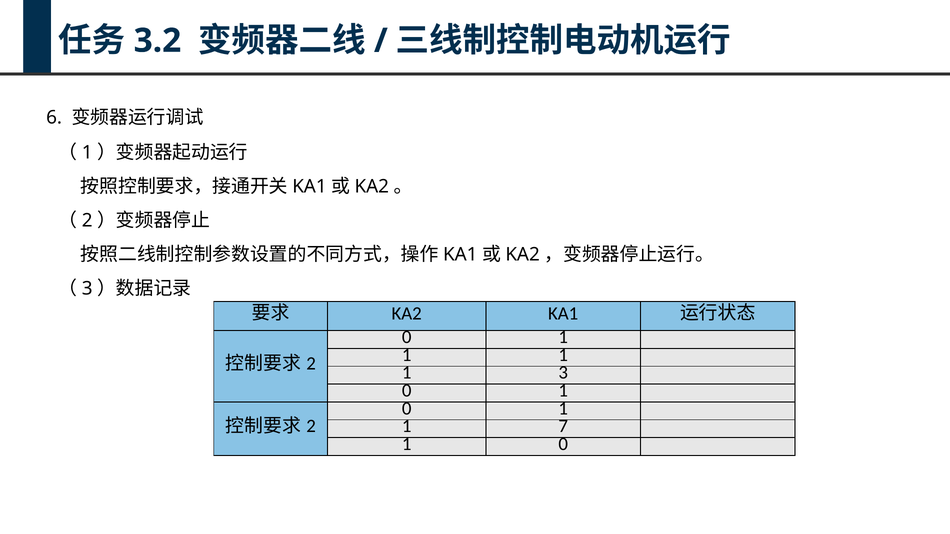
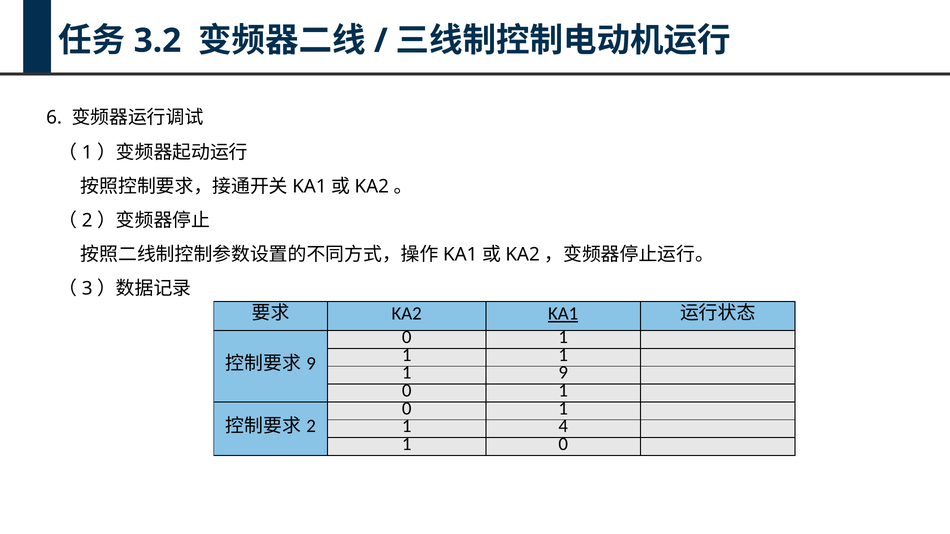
KA1 underline: none -> present
2 at (311, 364): 2 -> 9
1 3: 3 -> 9
7: 7 -> 4
